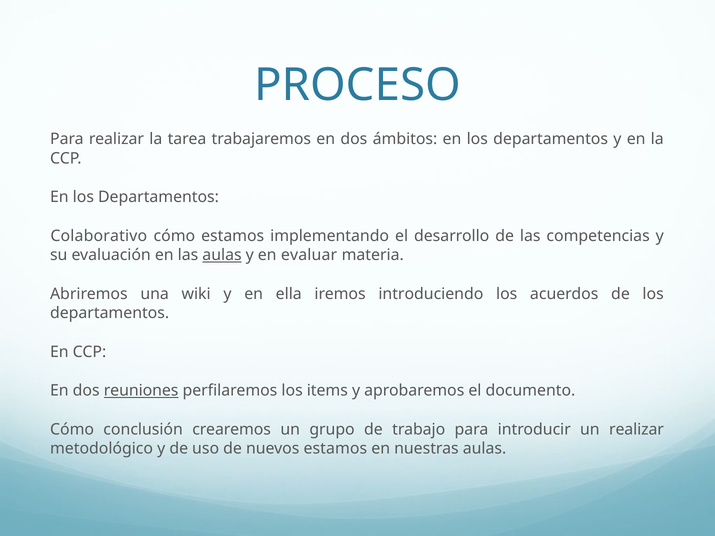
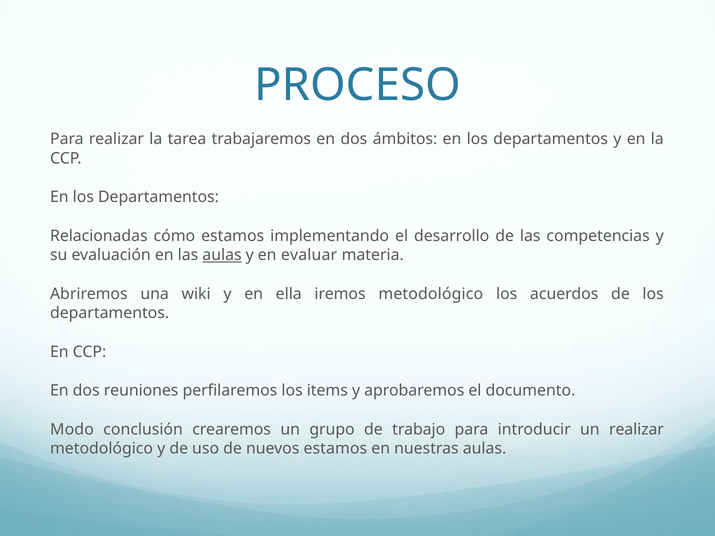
Colaborativo: Colaborativo -> Relacionadas
iremos introduciendo: introduciendo -> metodológico
reuniones underline: present -> none
Cómo at (72, 430): Cómo -> Modo
